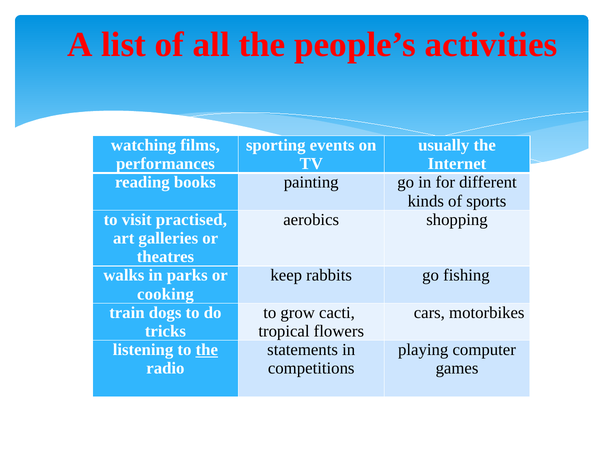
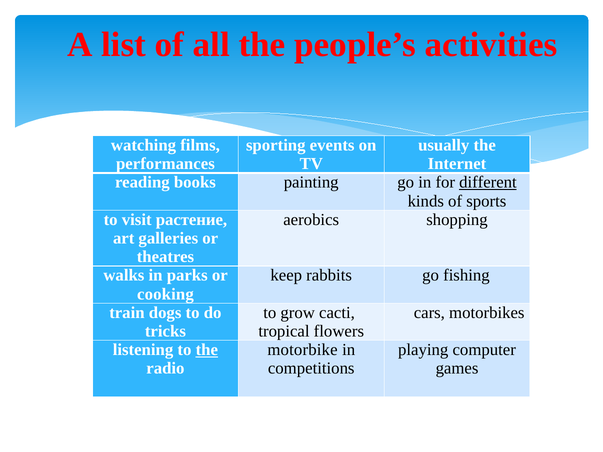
different underline: none -> present
practised: practised -> растение
statements: statements -> motorbike
